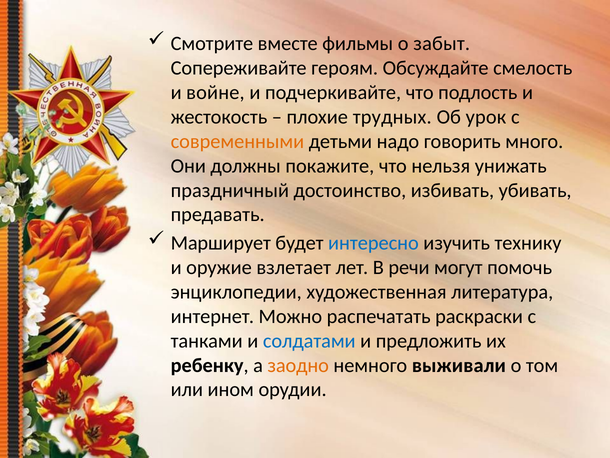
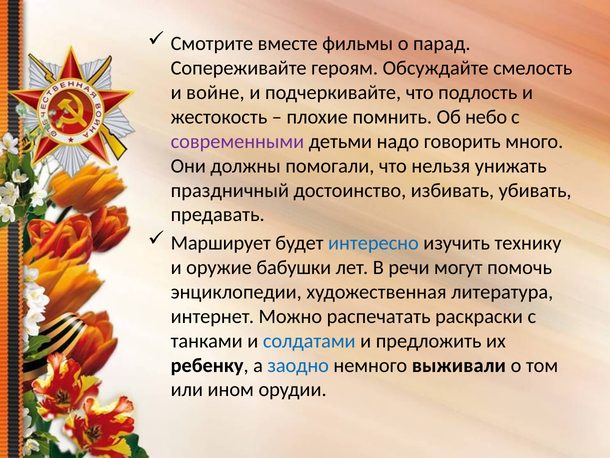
забыт: забыт -> парад
трудных: трудных -> помнить
урок: урок -> небо
современными colour: orange -> purple
покажите: покажите -> помогали
взлетает: взлетает -> бабушки
заодно colour: orange -> blue
